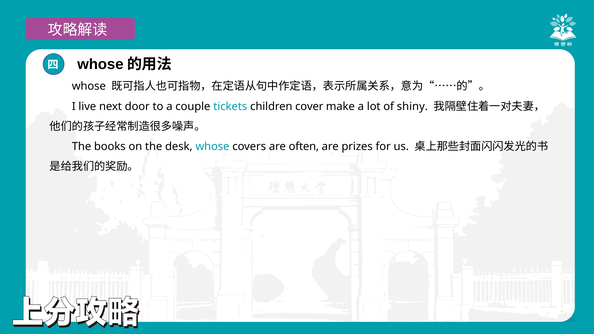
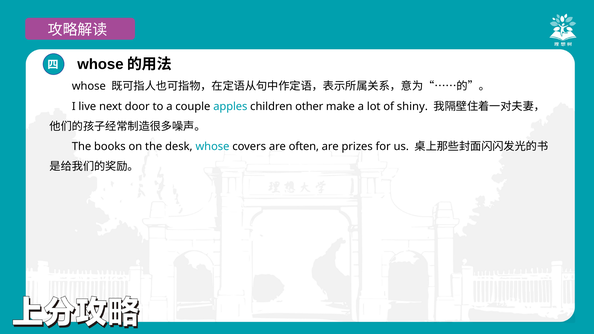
tickets: tickets -> apples
cover: cover -> other
